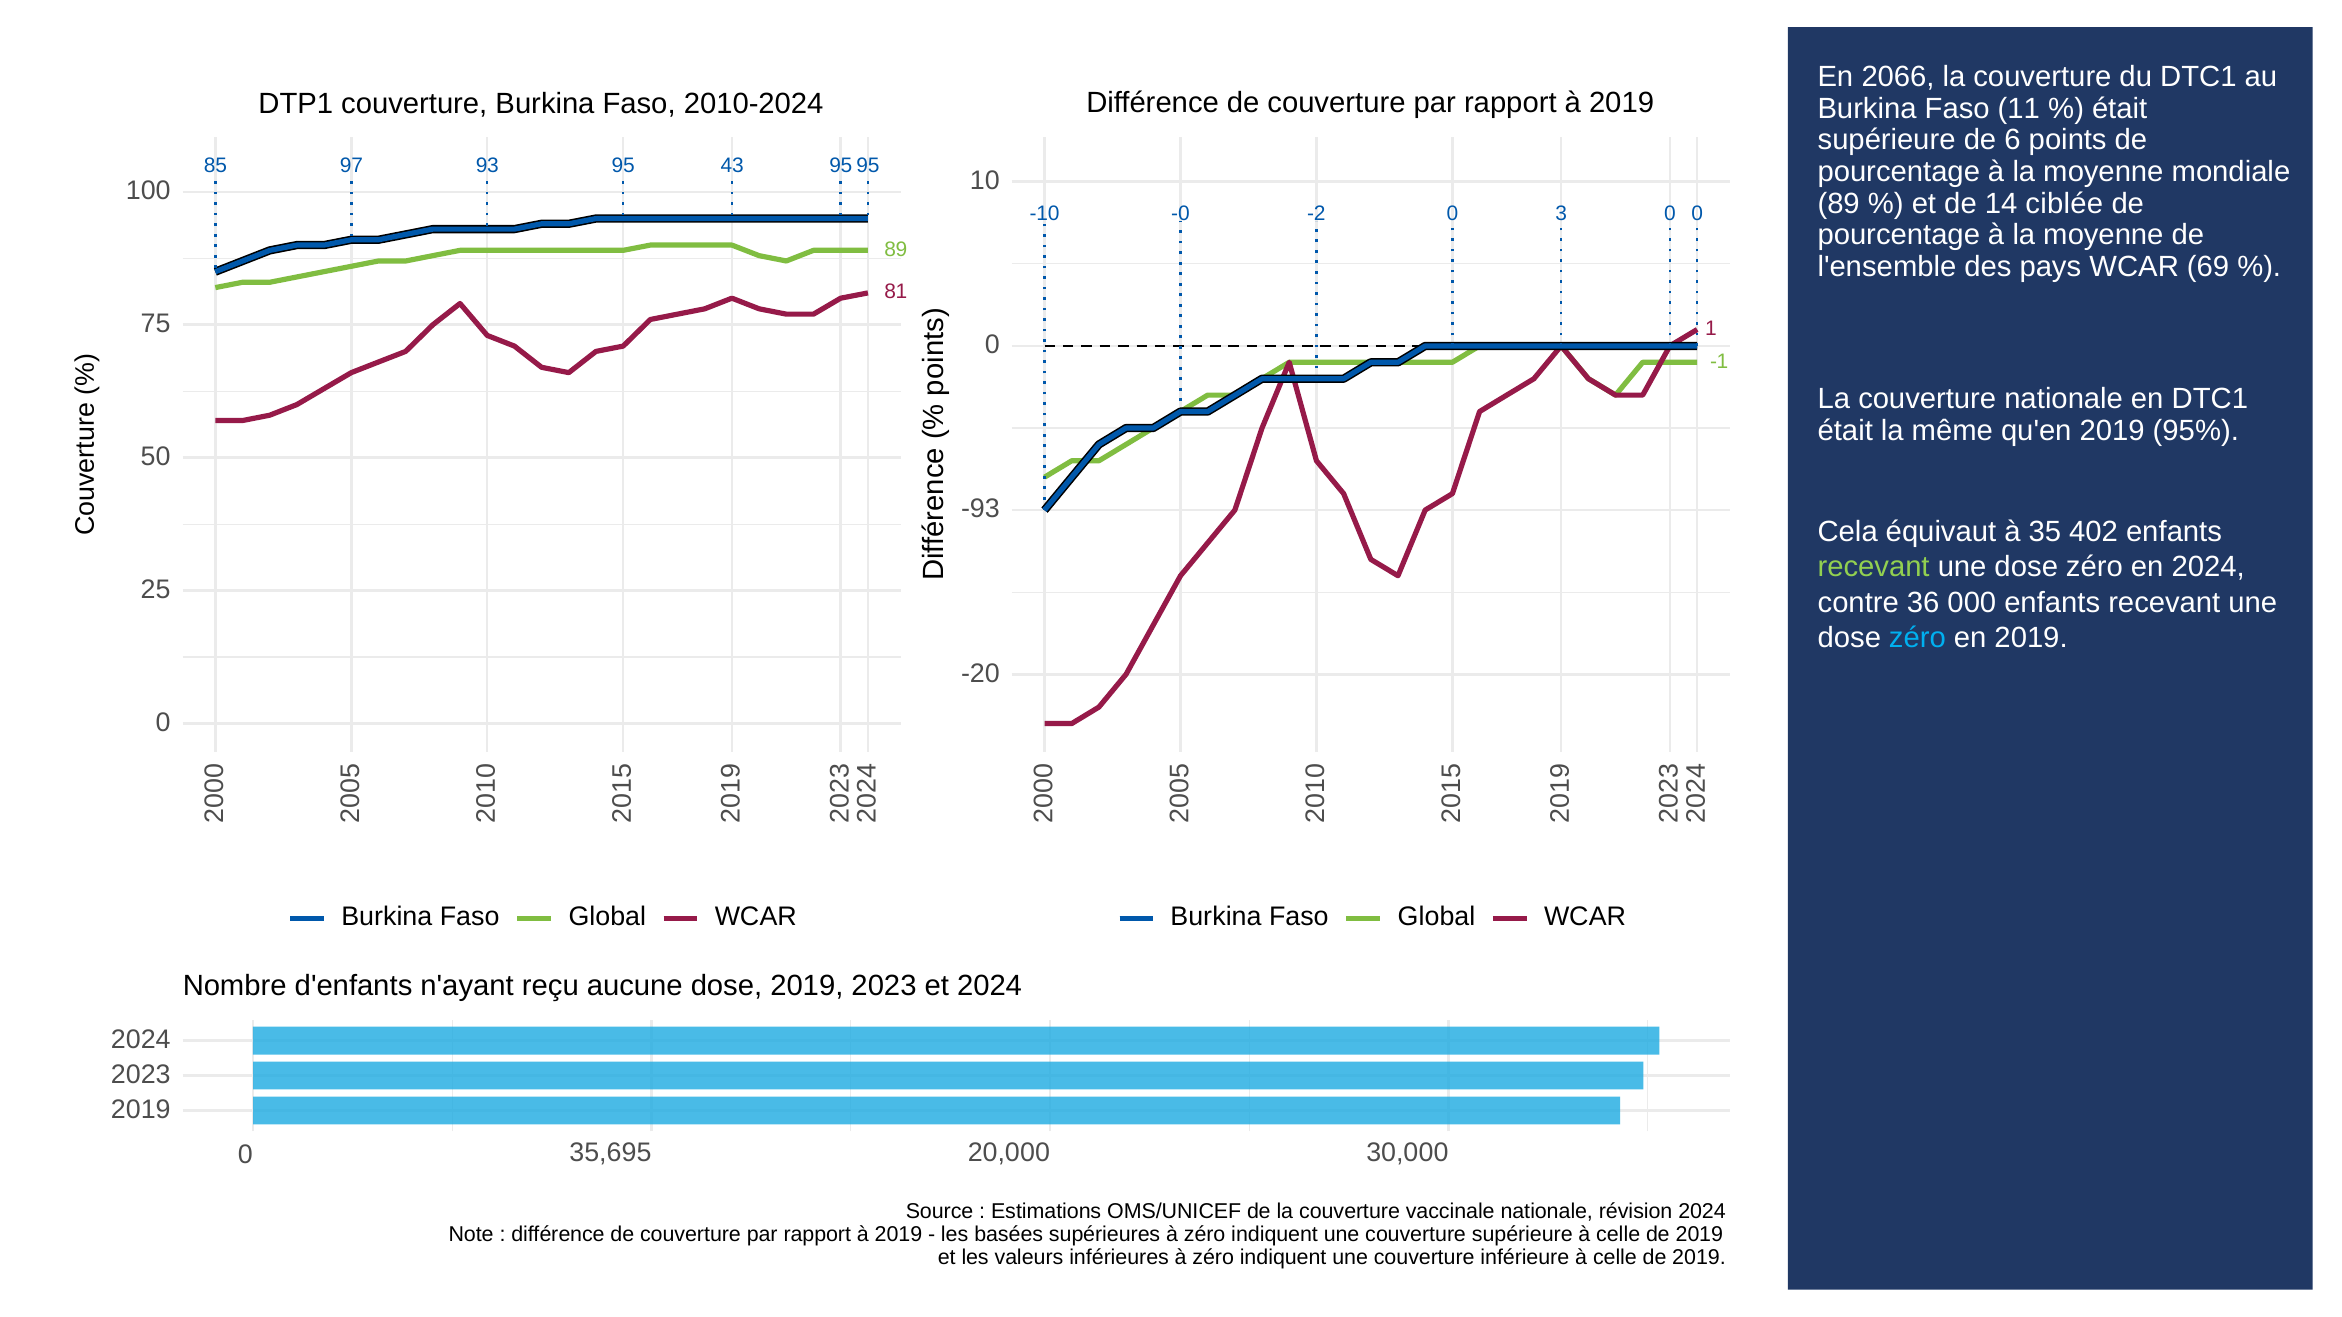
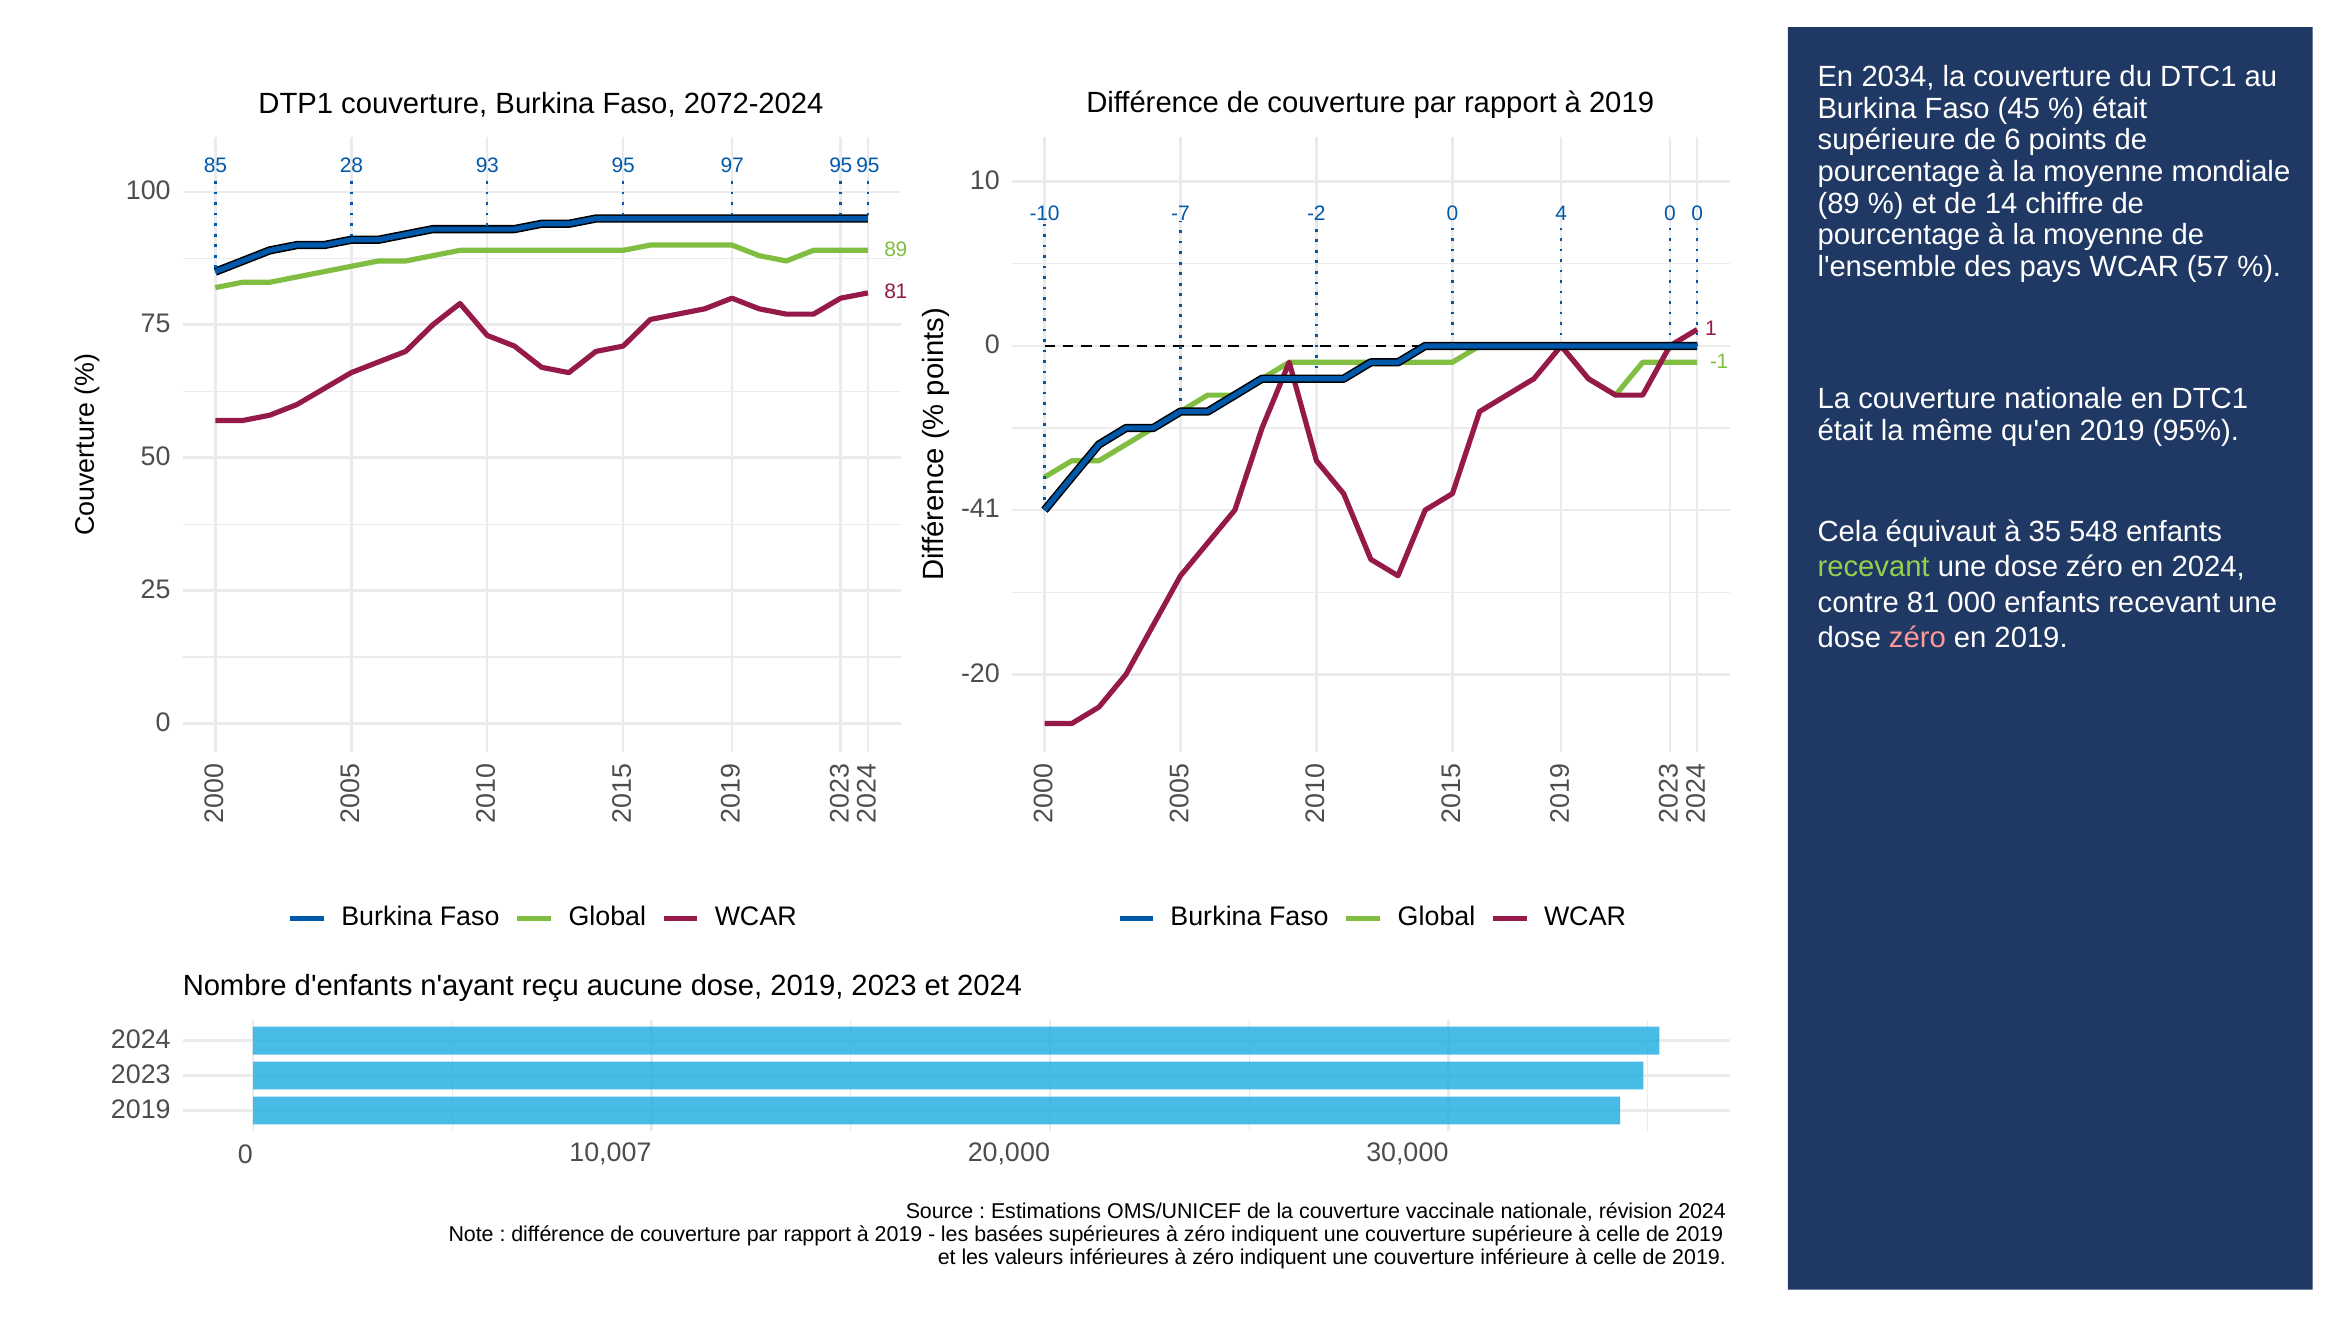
2066: 2066 -> 2034
2010-2024: 2010-2024 -> 2072-2024
11: 11 -> 45
97: 97 -> 28
43: 43 -> 97
ciblée: ciblée -> chiffre
-0: -0 -> -7
0 3: 3 -> 4
69: 69 -> 57
-93: -93 -> -41
402: 402 -> 548
contre 36: 36 -> 81
zéro at (1917, 638) colour: light blue -> pink
35,695: 35,695 -> 10,007
